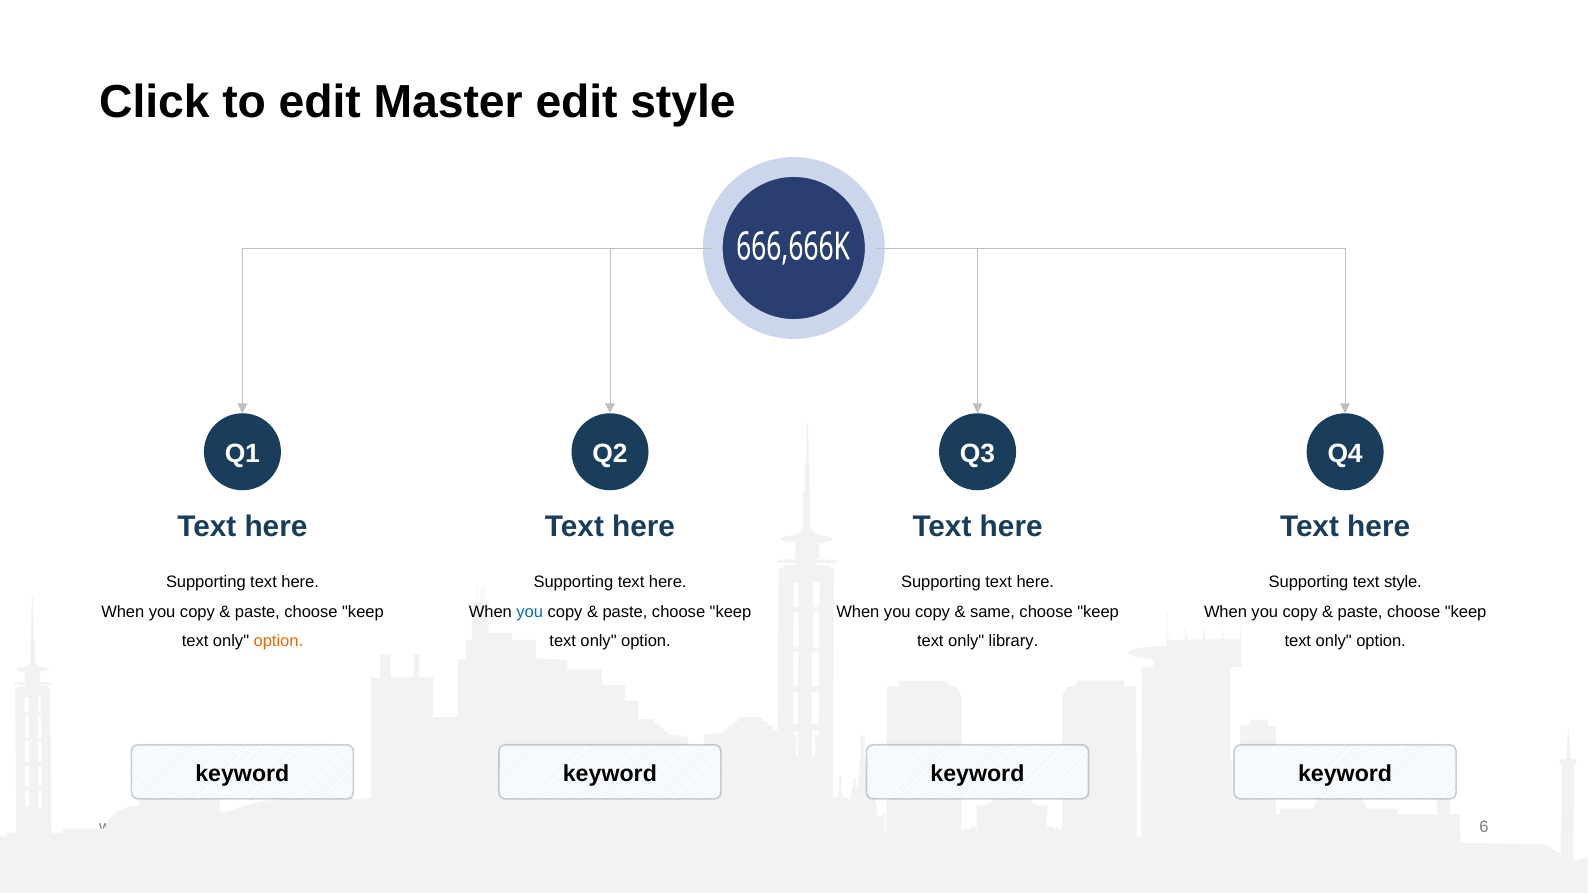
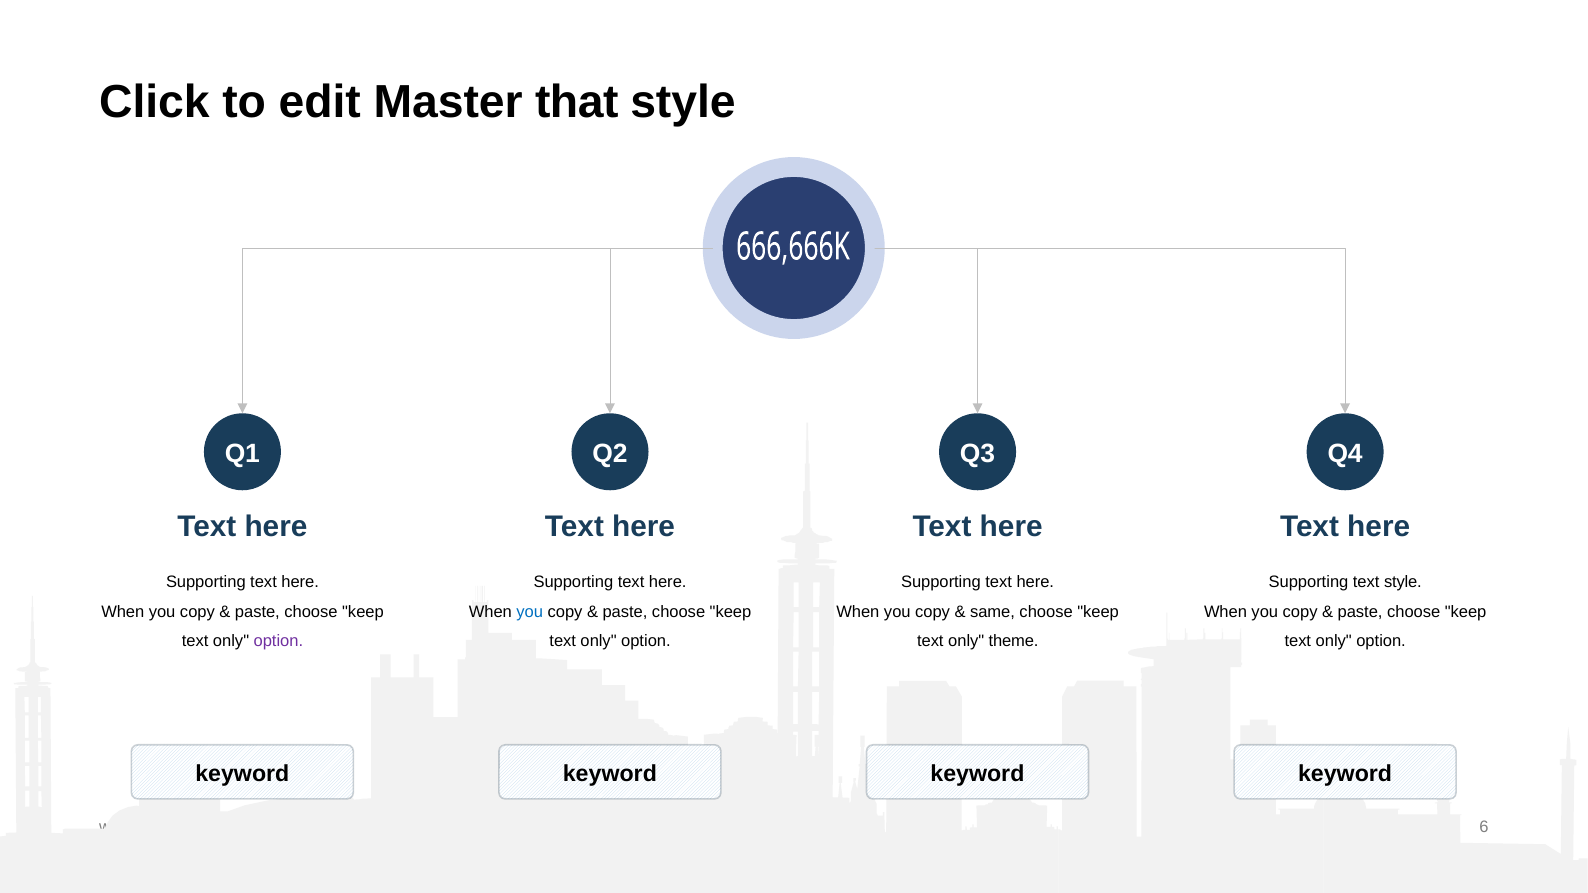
Master edit: edit -> that
option at (278, 642) colour: orange -> purple
library: library -> theme
